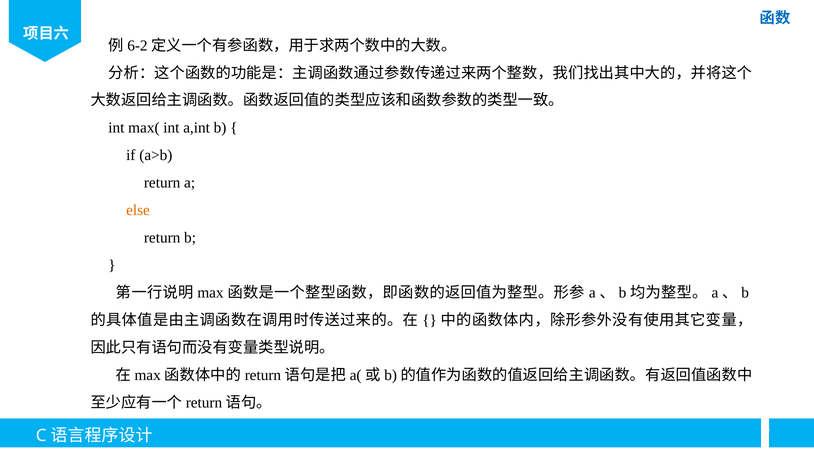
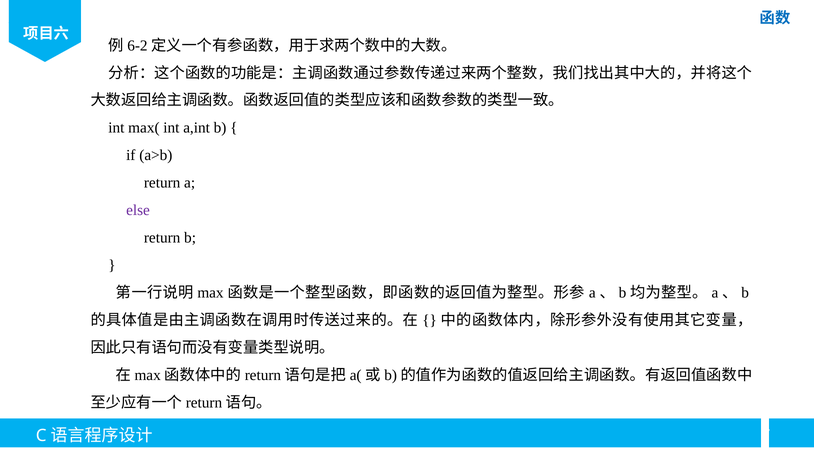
else colour: orange -> purple
